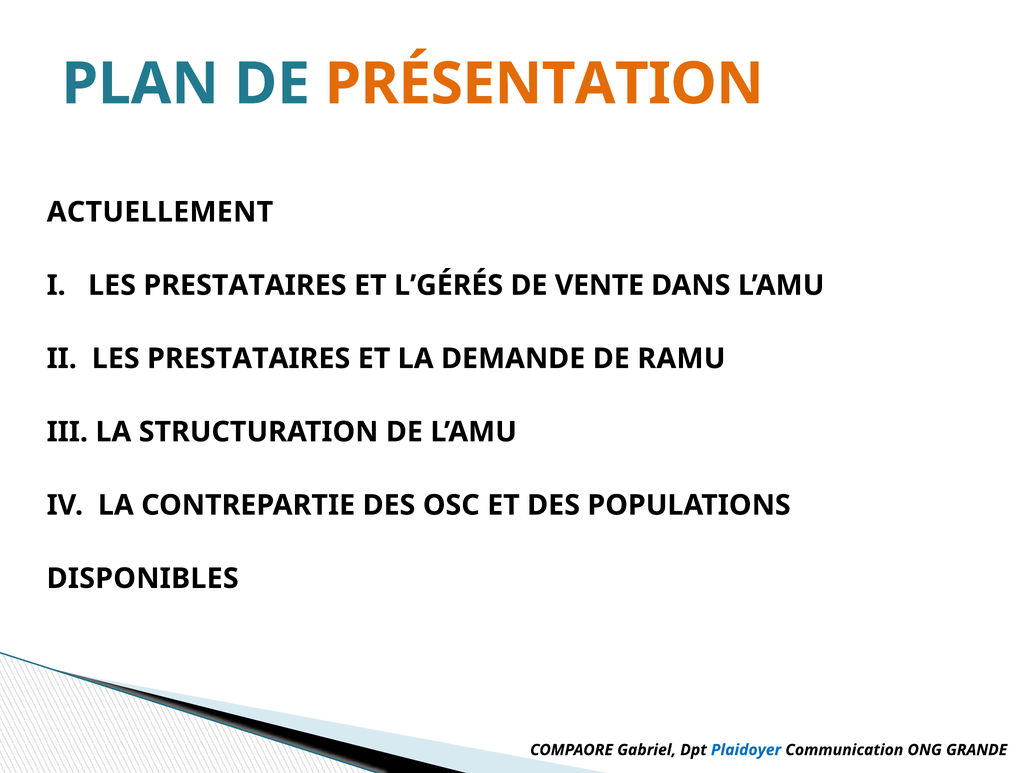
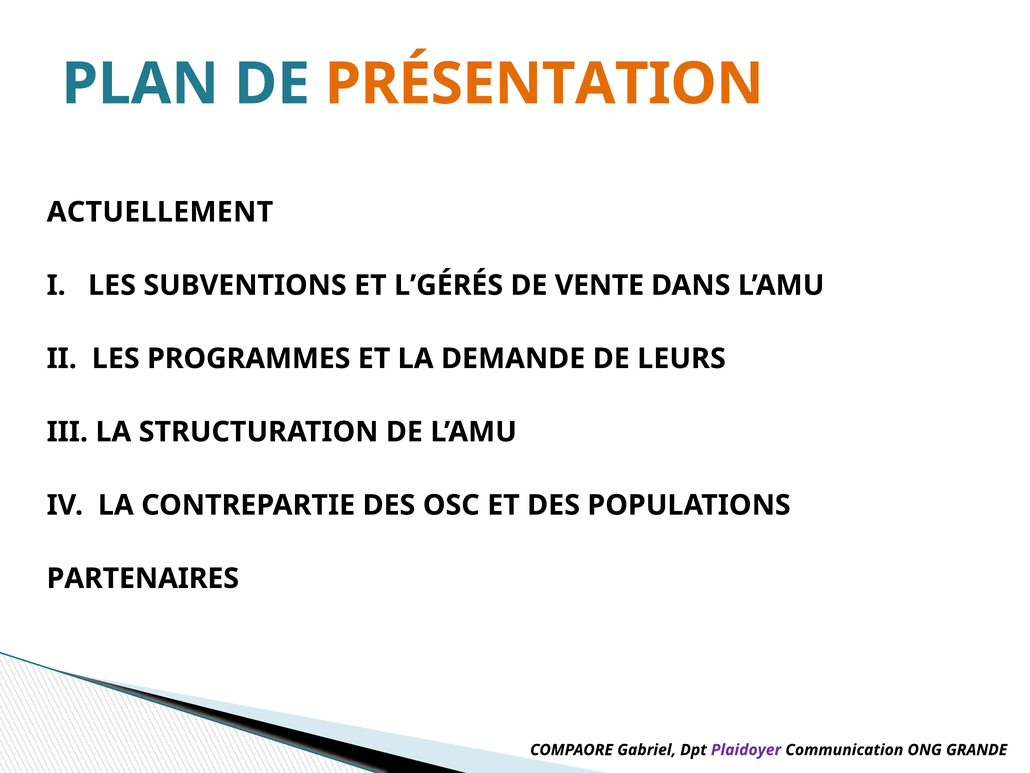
I LES PRESTATAIRES: PRESTATAIRES -> SUBVENTIONS
II LES PRESTATAIRES: PRESTATAIRES -> PROGRAMMES
RAMU: RAMU -> LEURS
DISPONIBLES: DISPONIBLES -> PARTENAIRES
Plaidoyer colour: blue -> purple
